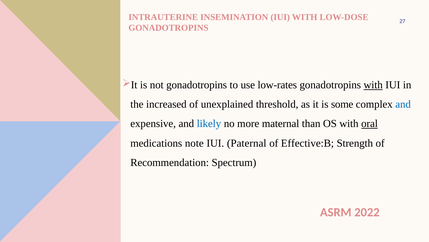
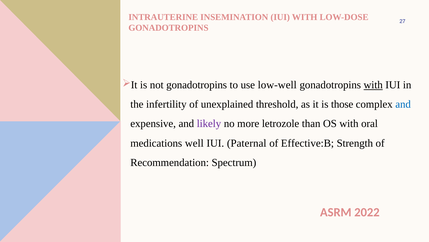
low-rates: low-rates -> low-well
increased: increased -> infertility
some: some -> those
likely colour: blue -> purple
maternal: maternal -> letrozole
oral underline: present -> none
note: note -> well
